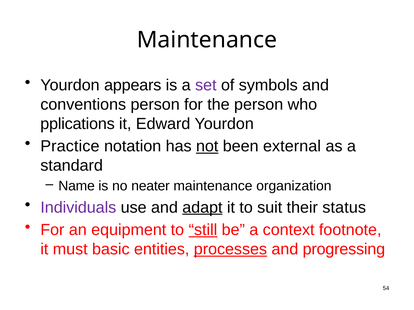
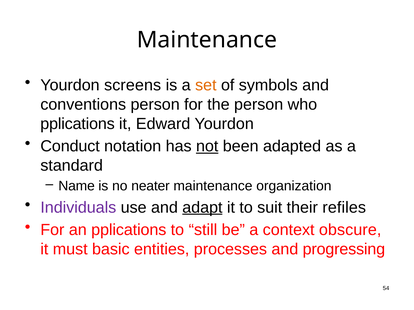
appears: appears -> screens
set colour: purple -> orange
Practice: Practice -> Conduct
external: external -> adapted
status: status -> refiles
an equipment: equipment -> pplications
still underline: present -> none
footnote: footnote -> obscure
processes underline: present -> none
